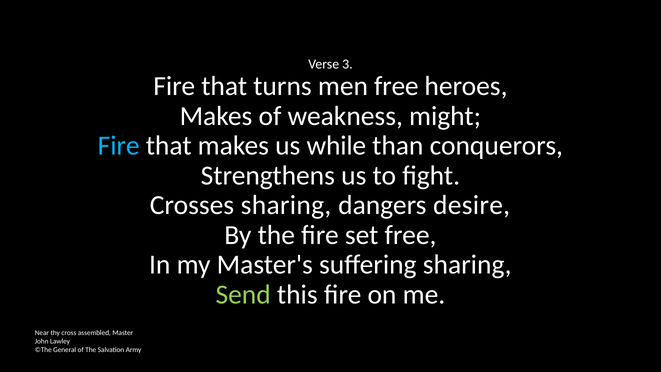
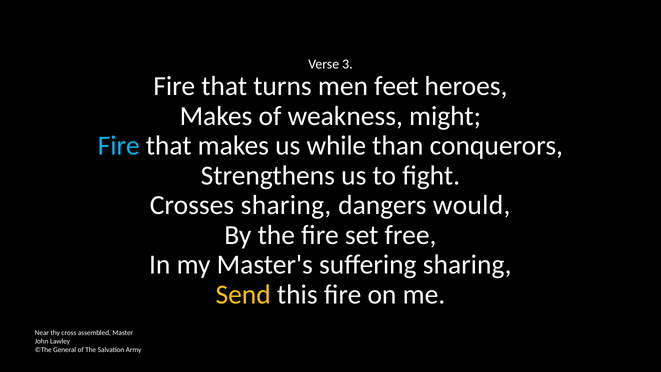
men free: free -> feet
desire: desire -> would
Send colour: light green -> yellow
